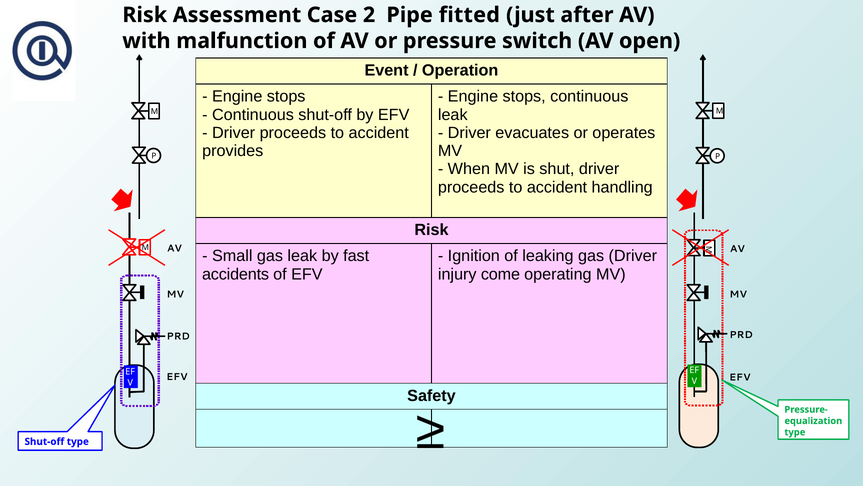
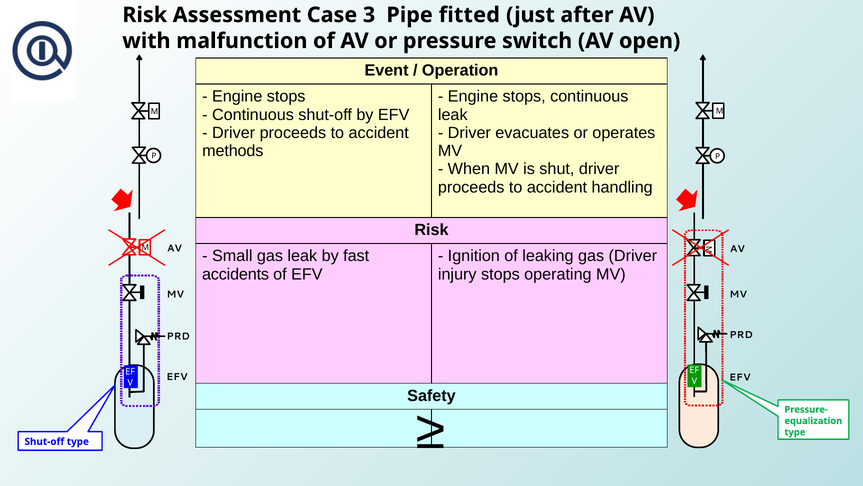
2: 2 -> 3
provides: provides -> methods
injury come: come -> stops
